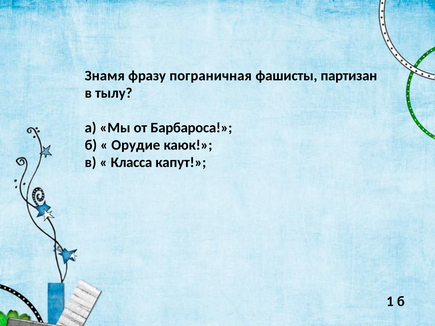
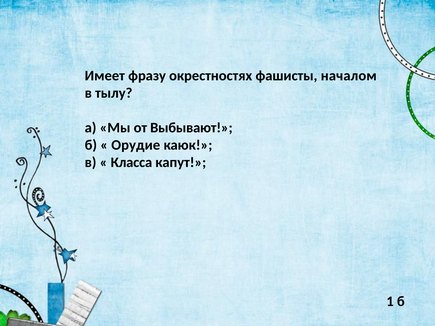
Знамя: Знамя -> Имеет
пограничная: пограничная -> окрестностях
партизан: партизан -> началом
Барбароса: Барбароса -> Выбывают
